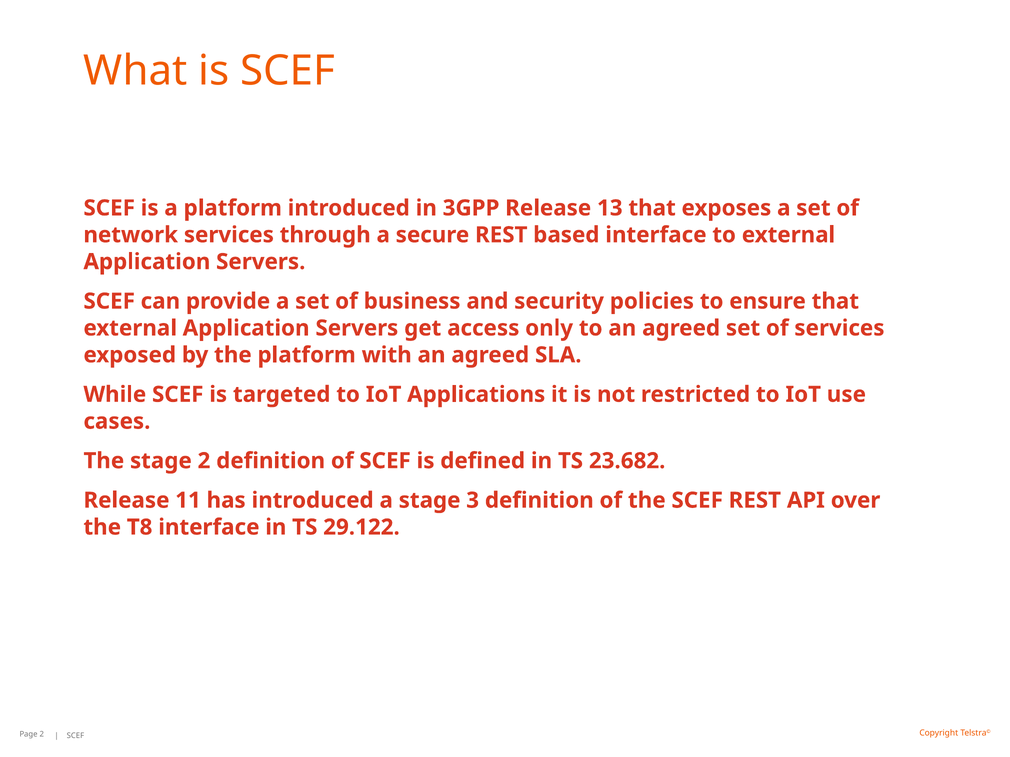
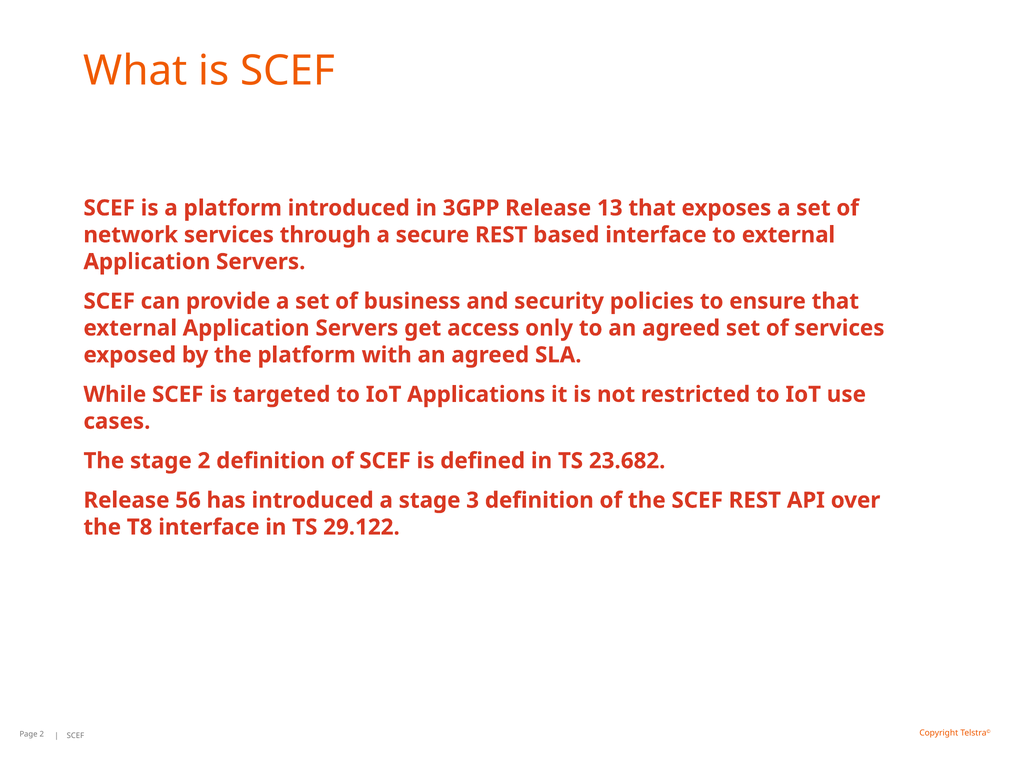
11: 11 -> 56
